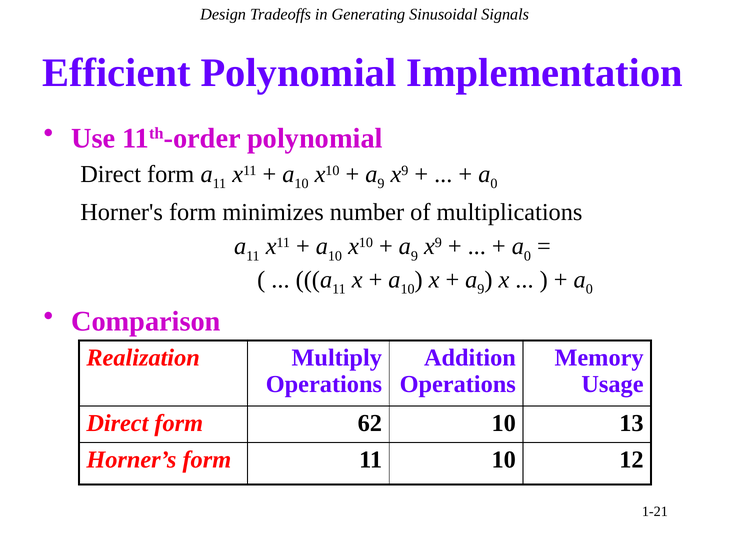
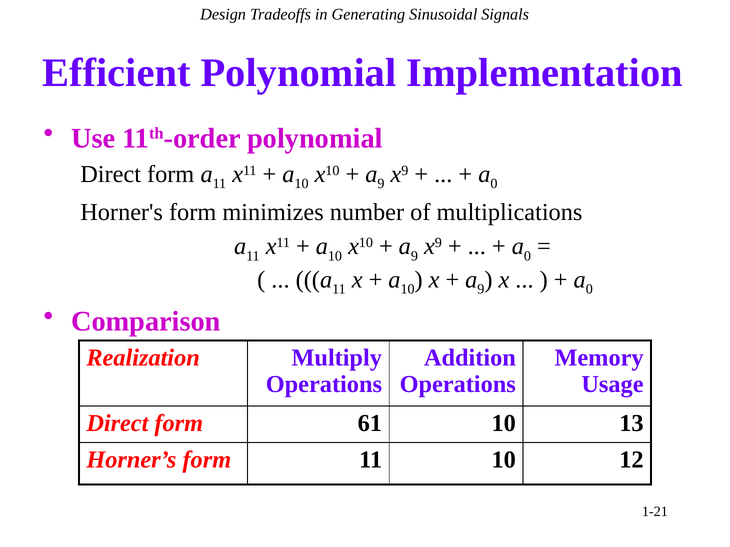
62: 62 -> 61
